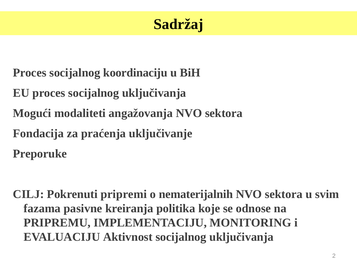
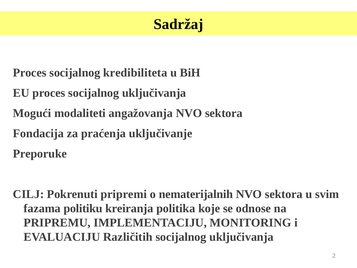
koordinaciju: koordinaciju -> kredibiliteta
pasivne: pasivne -> politiku
Aktivnost: Aktivnost -> Različitih
